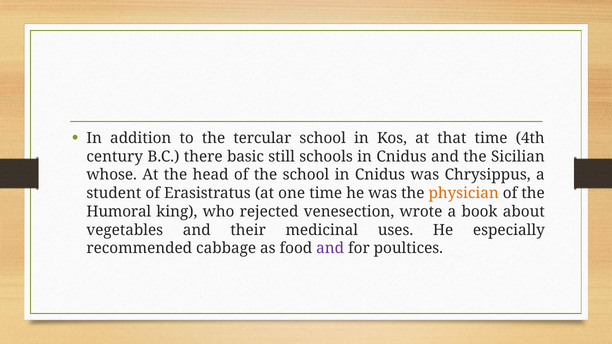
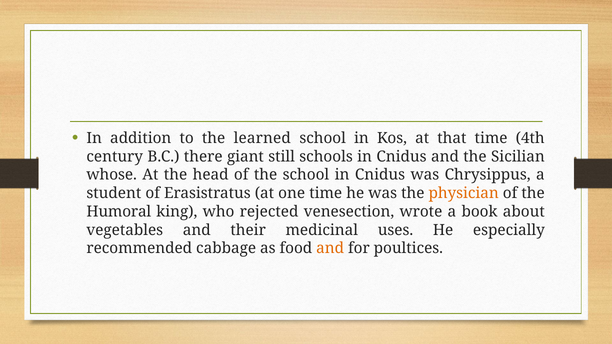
tercular: tercular -> learned
basic: basic -> giant
and at (330, 248) colour: purple -> orange
